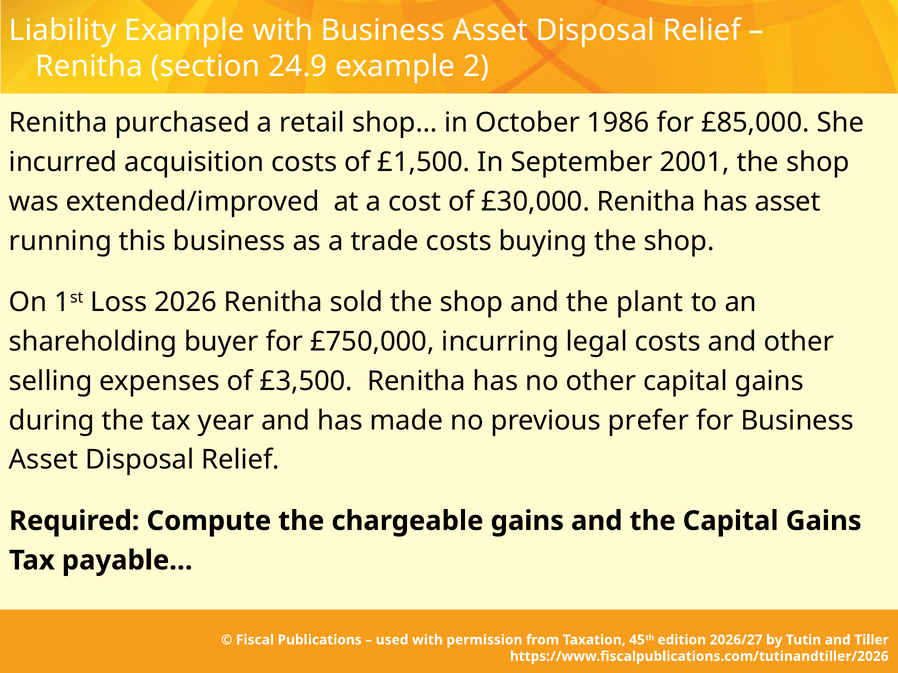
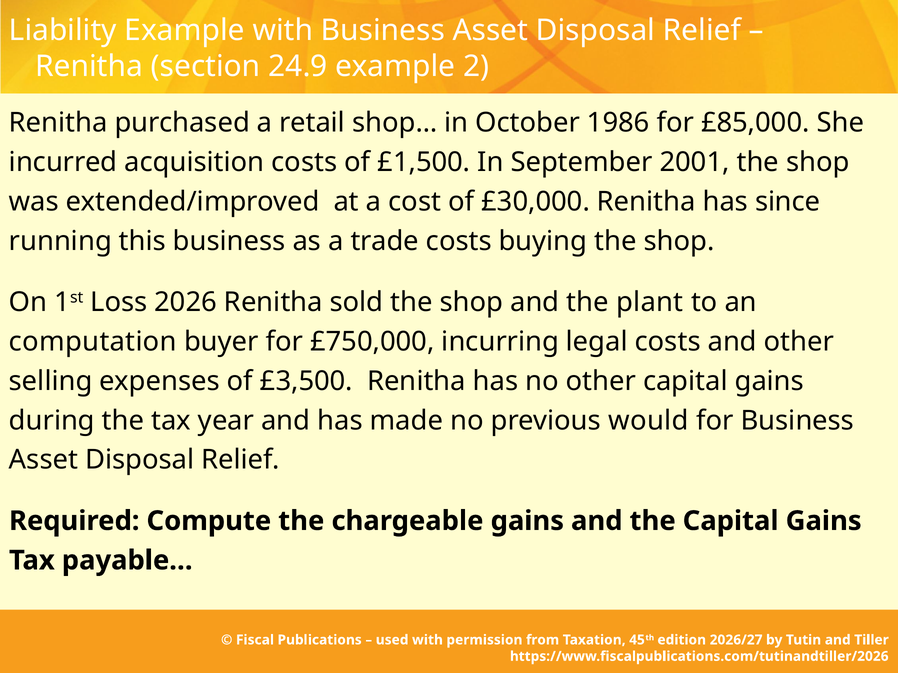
has asset: asset -> since
shareholding: shareholding -> computation
prefer: prefer -> would
